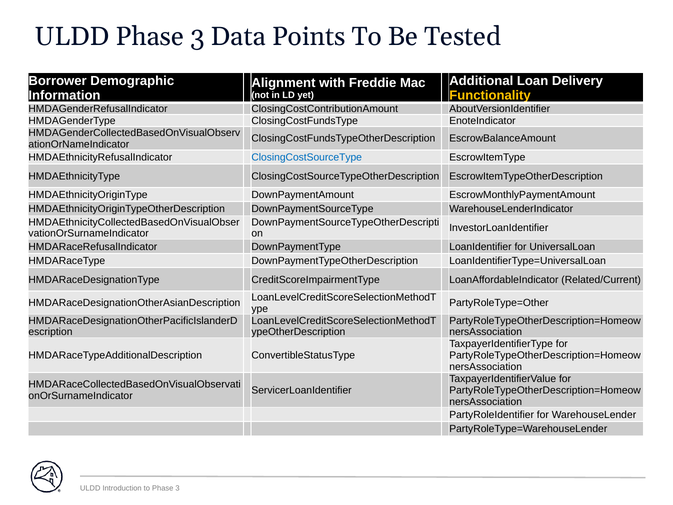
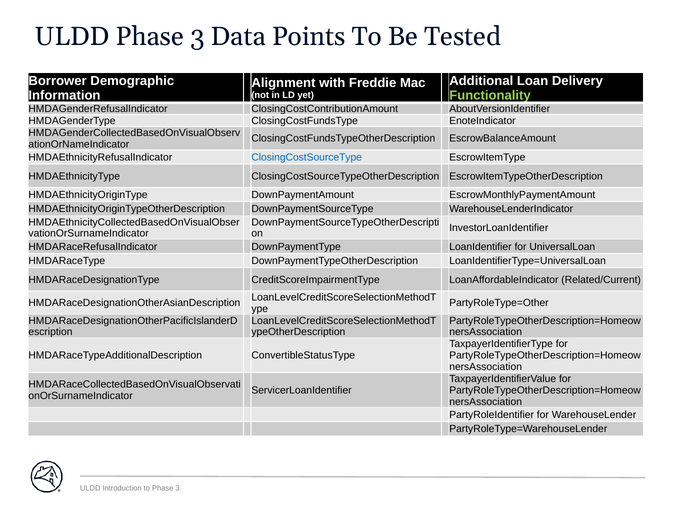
Functionality colour: yellow -> light green
